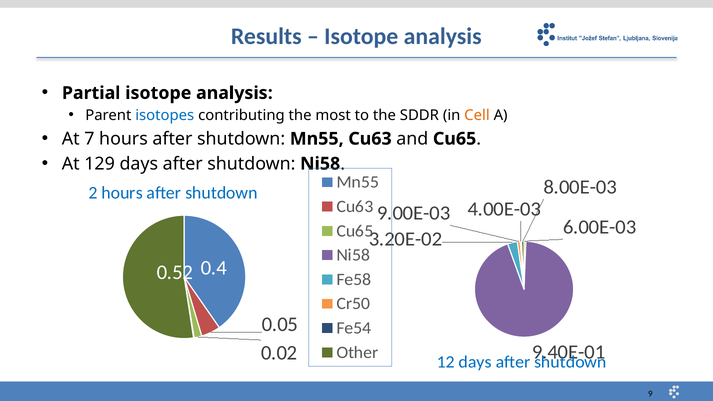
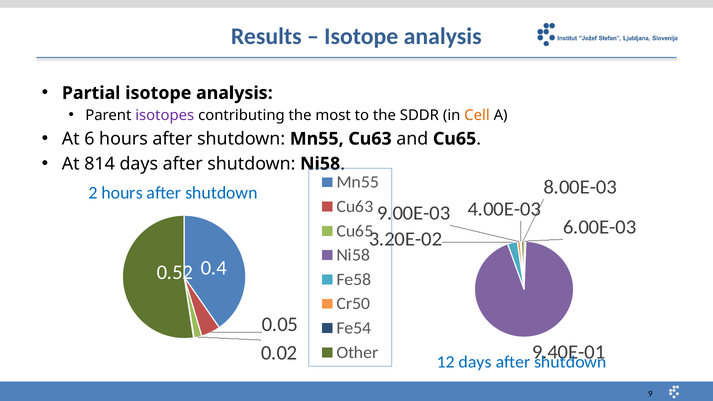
isotopes colour: blue -> purple
7: 7 -> 6
129: 129 -> 814
